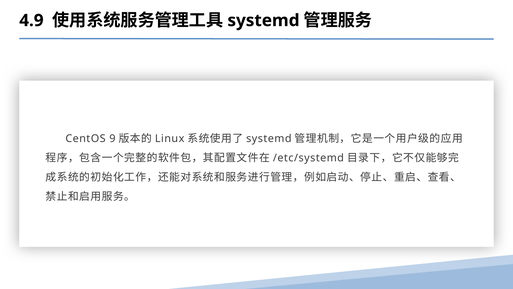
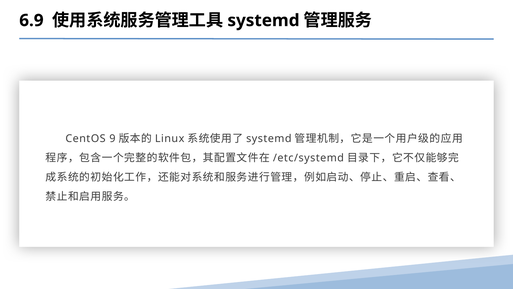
4.9: 4.9 -> 6.9
